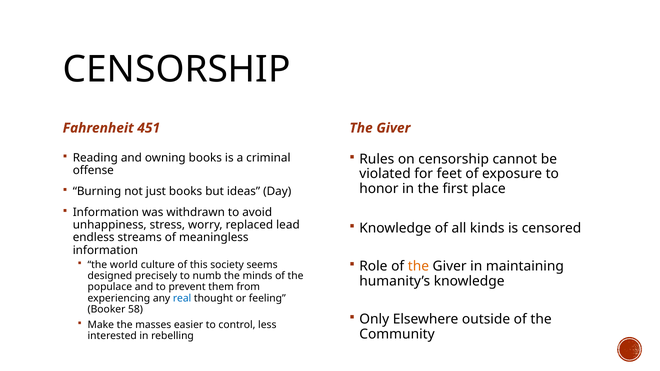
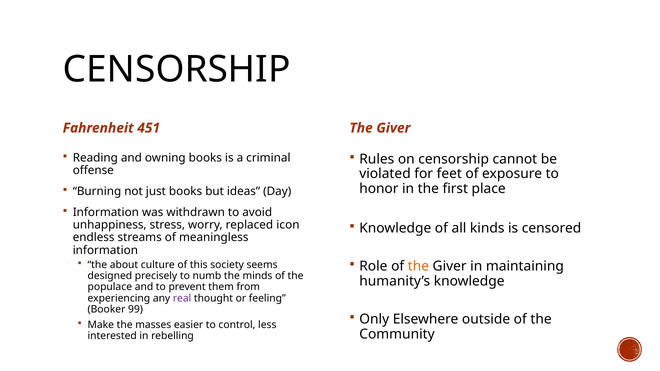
lead: lead -> icon
world: world -> about
real colour: blue -> purple
58: 58 -> 99
